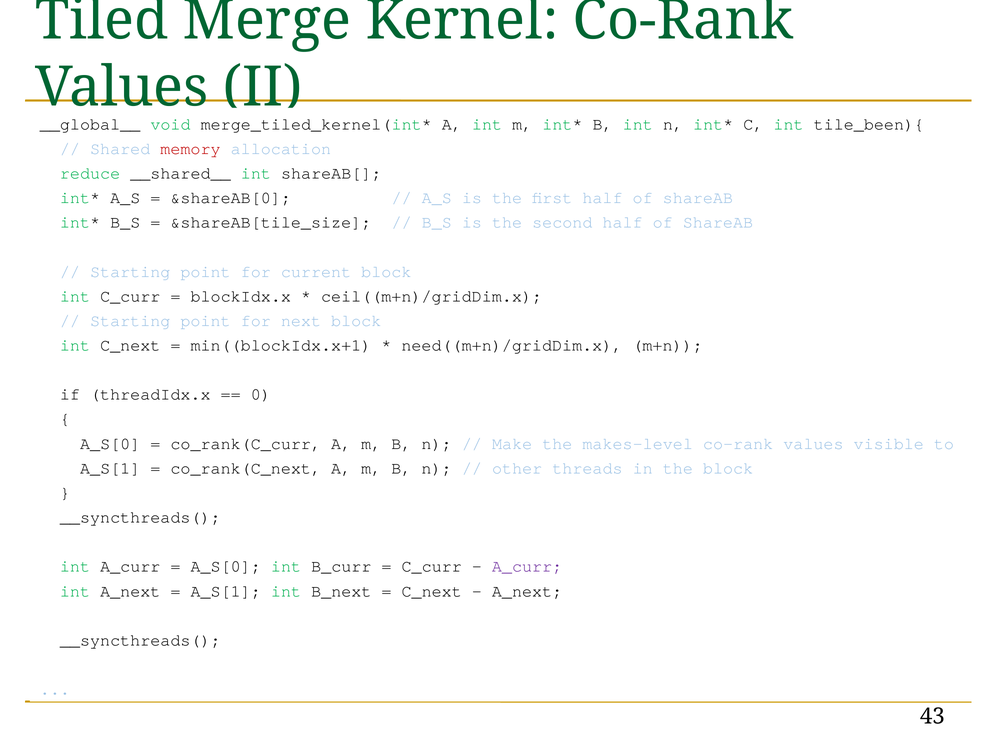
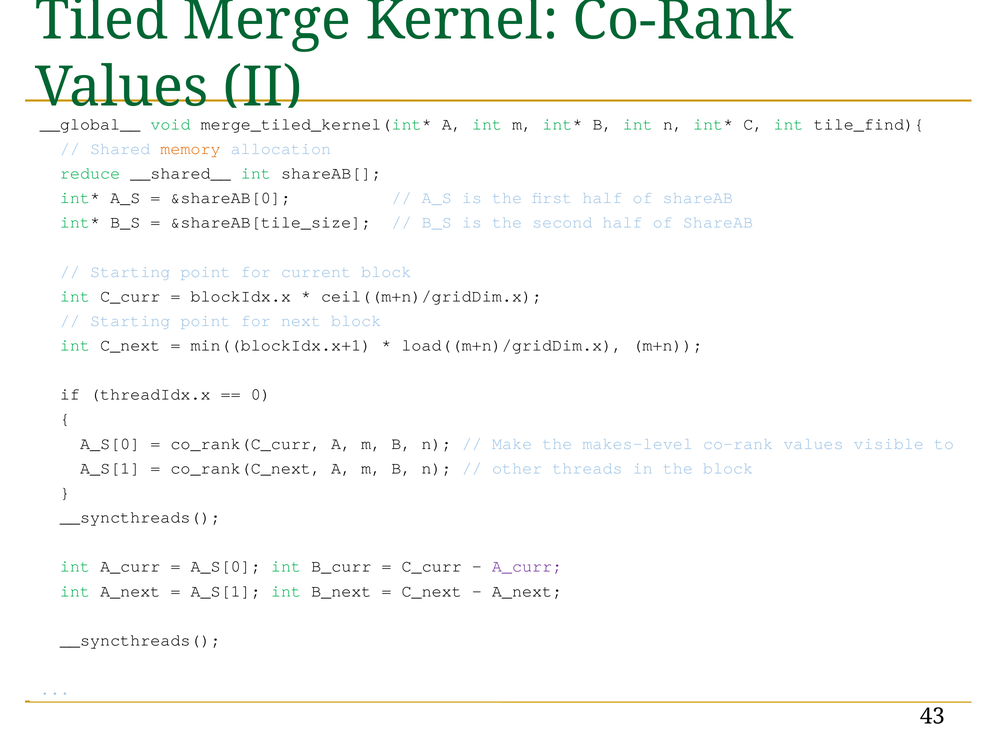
tile_been){: tile_been){ -> tile_find){
memory colour: red -> orange
need((m+n)/gridDim.x: need((m+n)/gridDim.x -> load((m+n)/gridDim.x
